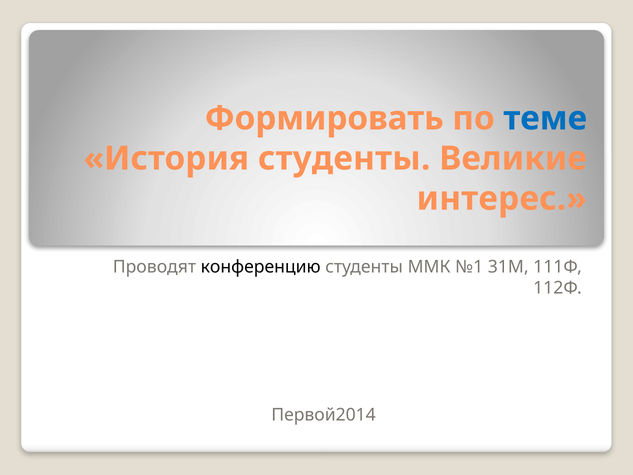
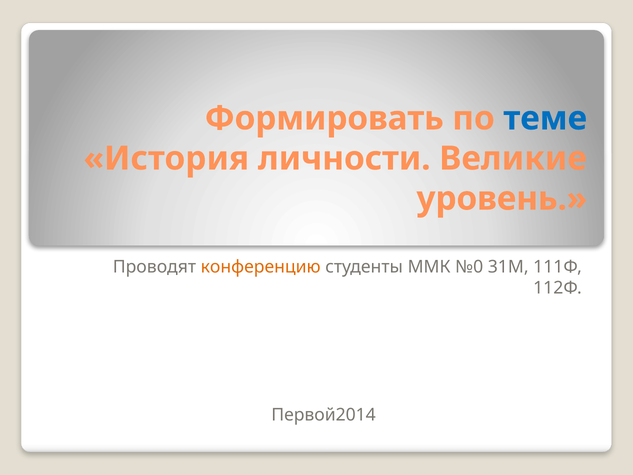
История студенты: студенты -> личности
интерес: интерес -> уровень
конференцию colour: black -> orange
№1: №1 -> №0
